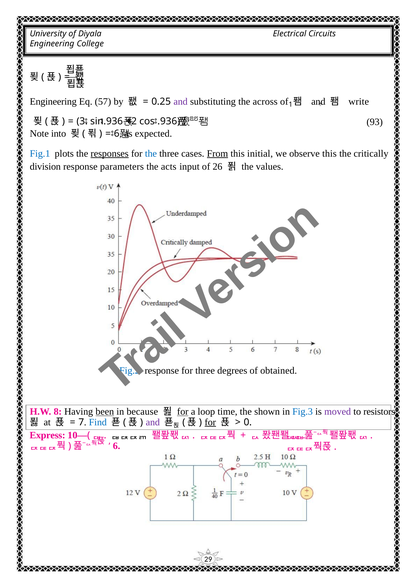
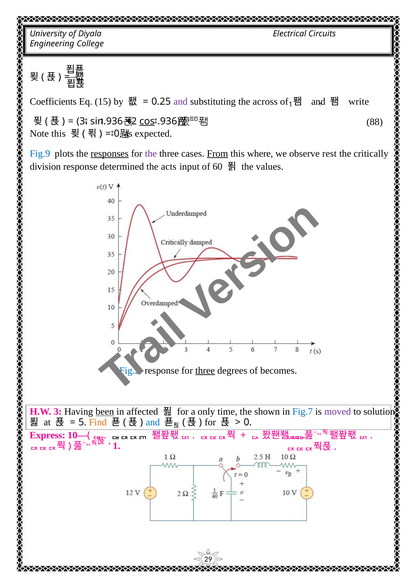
Engineering at (53, 102): Engineering -> Coefficients
57: 57 -> 15
93: 93 -> 88
cos underline: none -> present
Note into: into -> this
6 at (117, 134): 6 -> 0
Fig.1: Fig.1 -> Fig.9
the at (151, 154) colour: blue -> purple
initial: initial -> where
observe this: this -> rest
parameters: parameters -> determined
26: 26 -> 60
three at (205, 370) underline: none -> present
obtained: obtained -> becomes
H.W 8: 8 -> 3
because: because -> affected
for at (183, 412) underline: present -> none
loop: loop -> only
Fig.3: Fig.3 -> Fig.7
resistors: resistors -> solution
7: 7 -> 5
Find colour: blue -> orange
and at (153, 422) colour: purple -> blue
for at (210, 422) underline: present -> none
6 at (117, 446): 6 -> 1
